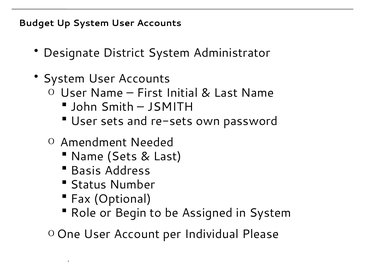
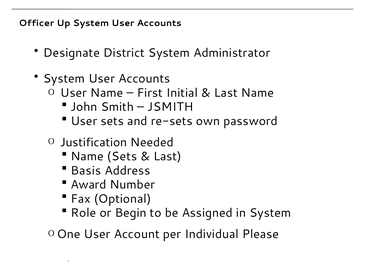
Budget: Budget -> Officer
Amendment: Amendment -> Justification
Status: Status -> Award
